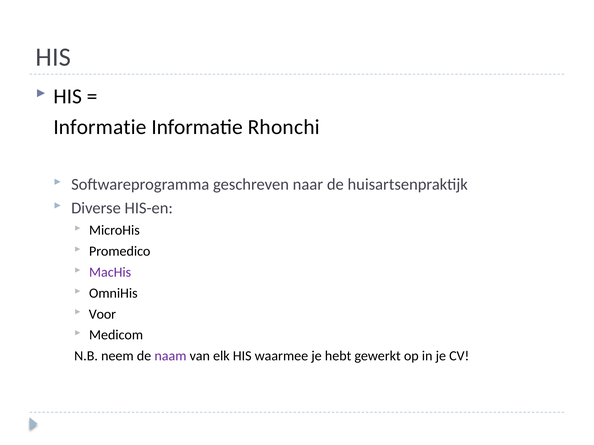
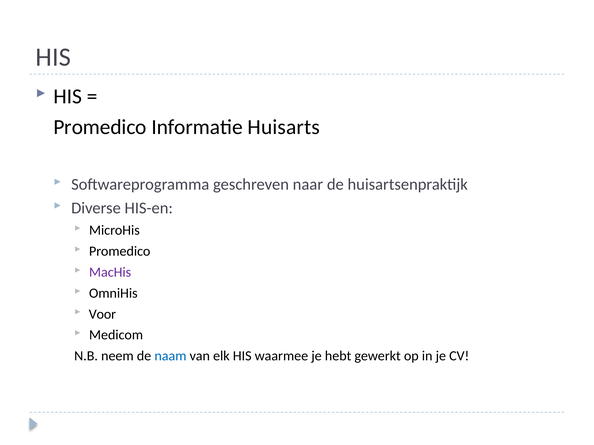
Informatie at (100, 127): Informatie -> Promedico
Rhonchi: Rhonchi -> Huisarts
naam colour: purple -> blue
